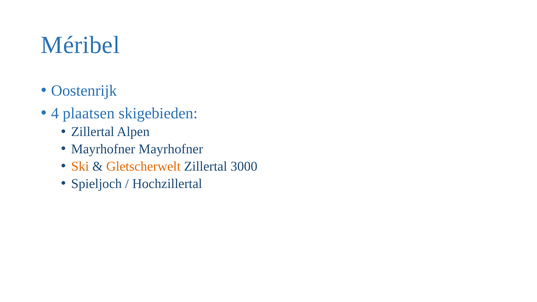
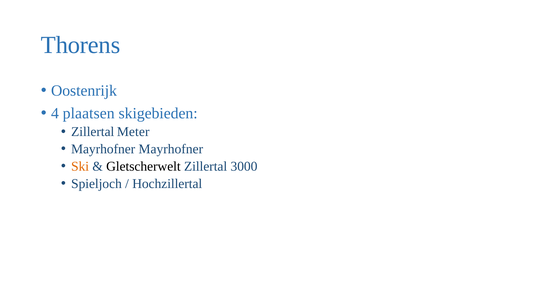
Méribel: Méribel -> Thorens
Alpen: Alpen -> Meter
Gletscherwelt colour: orange -> black
